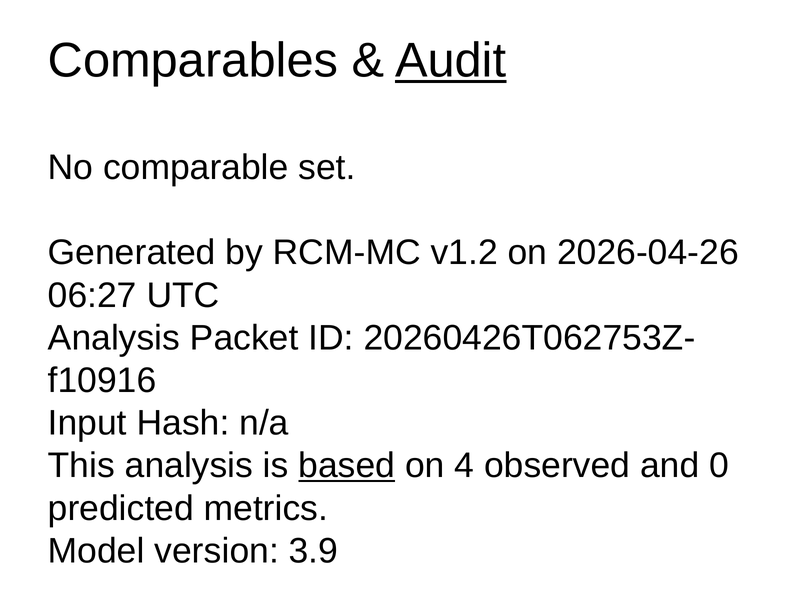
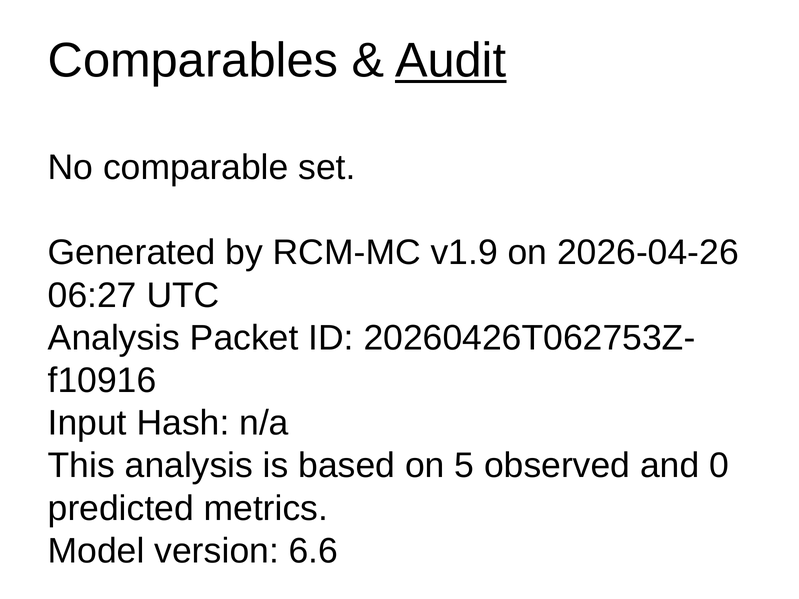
v1.2: v1.2 -> v1.9
based underline: present -> none
4: 4 -> 5
3.9: 3.9 -> 6.6
